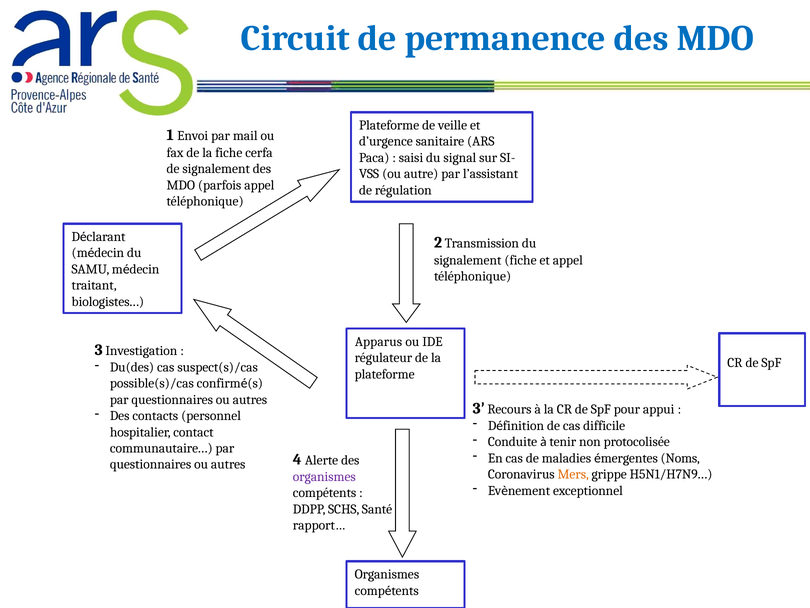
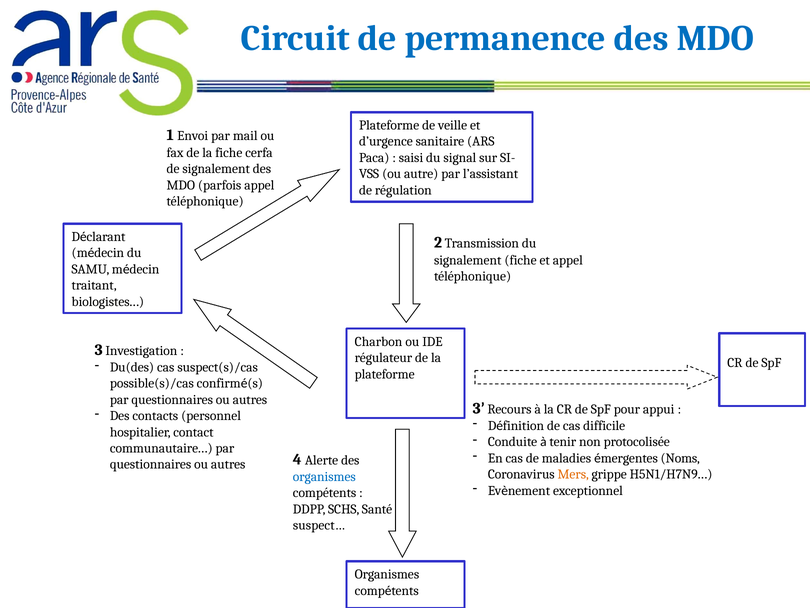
Apparus: Apparus -> Charbon
organismes at (324, 476) colour: purple -> blue
rapport…: rapport… -> suspect…
